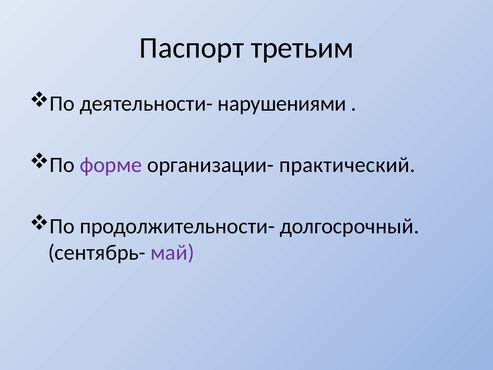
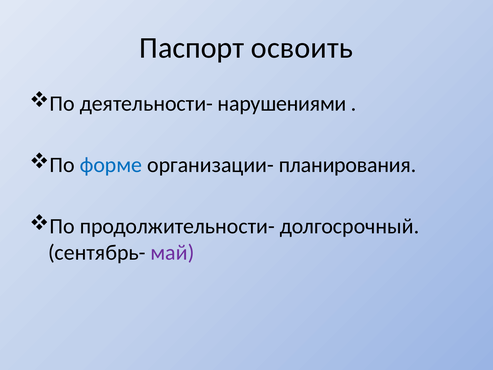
третьим: третьим -> освоить
форме colour: purple -> blue
практический: практический -> планирования
